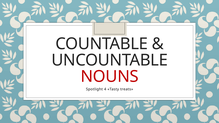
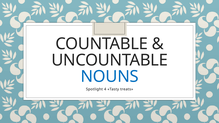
NOUNS colour: red -> blue
